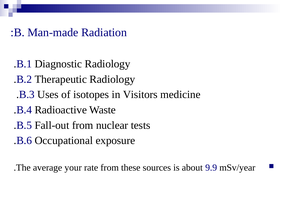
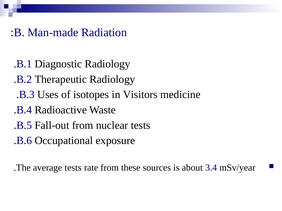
average your: your -> tests
9.9: 9.9 -> 3.4
